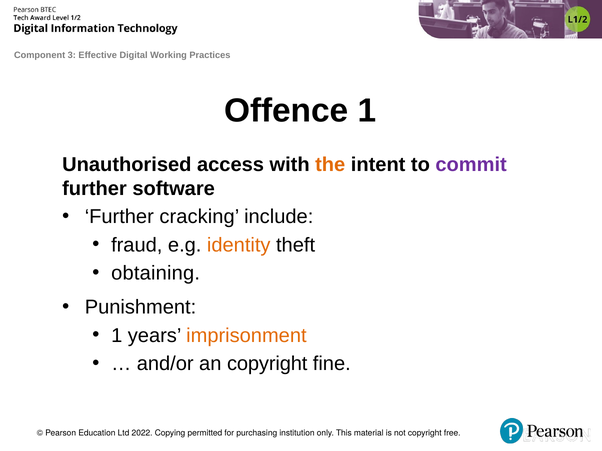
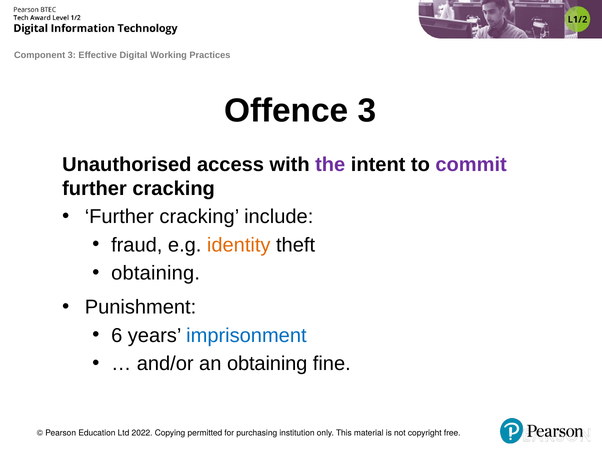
Offence 1: 1 -> 3
the colour: orange -> purple
software at (174, 189): software -> cracking
1 at (117, 336): 1 -> 6
imprisonment colour: orange -> blue
an copyright: copyright -> obtaining
